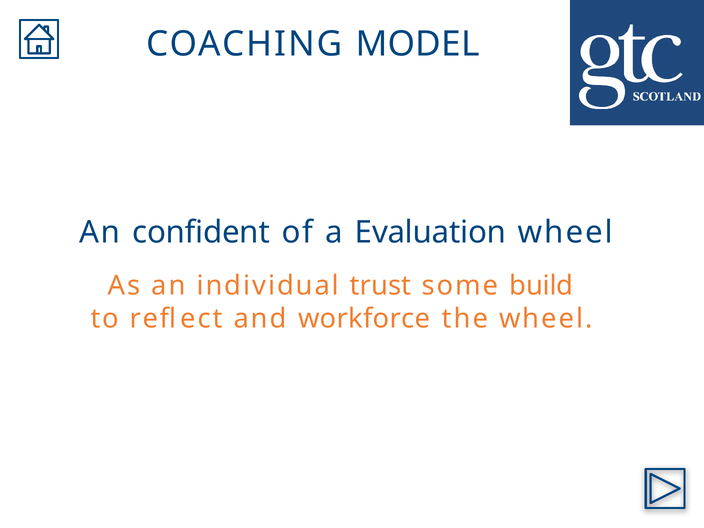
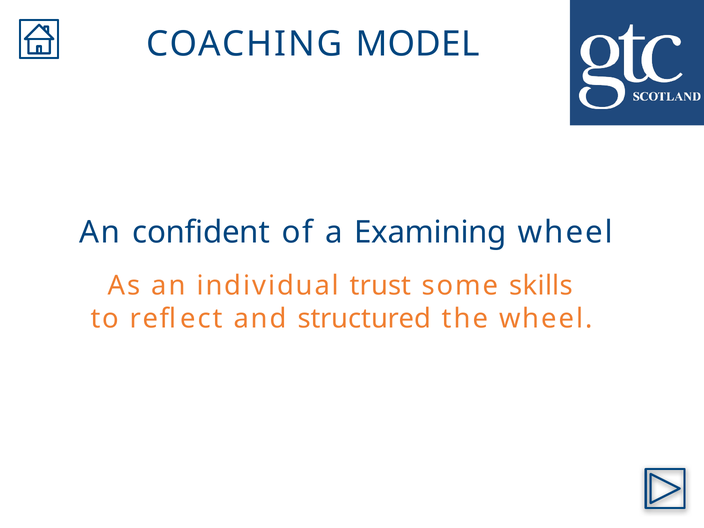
Evaluation: Evaluation -> Examining
build: build -> skills
workforce: workforce -> structured
